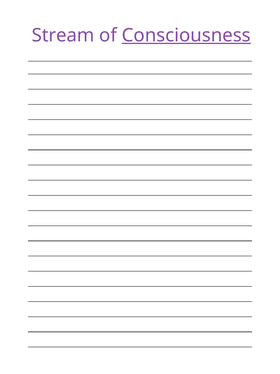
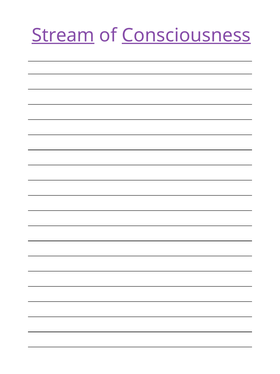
Stream underline: none -> present
